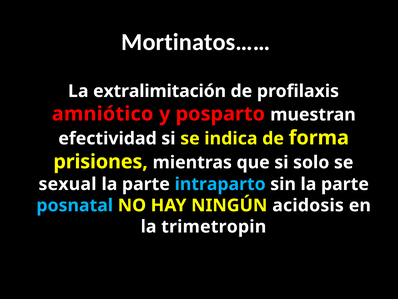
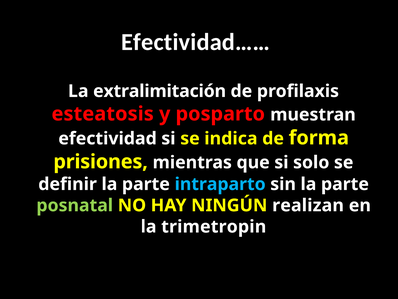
Mortinatos……: Mortinatos…… -> Efectividad……
amniótico: amniótico -> esteatosis
sexual: sexual -> definir
posnatal colour: light blue -> light green
acidosis: acidosis -> realizan
